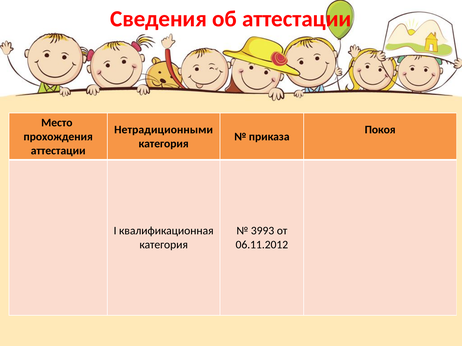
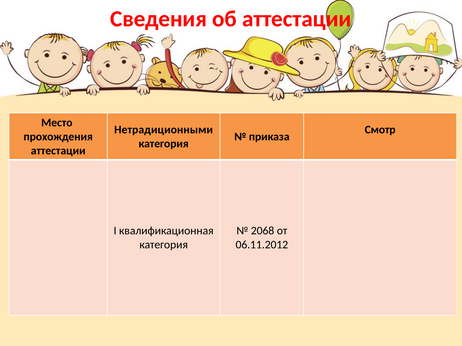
Покоя: Покоя -> Смотр
3993: 3993 -> 2068
